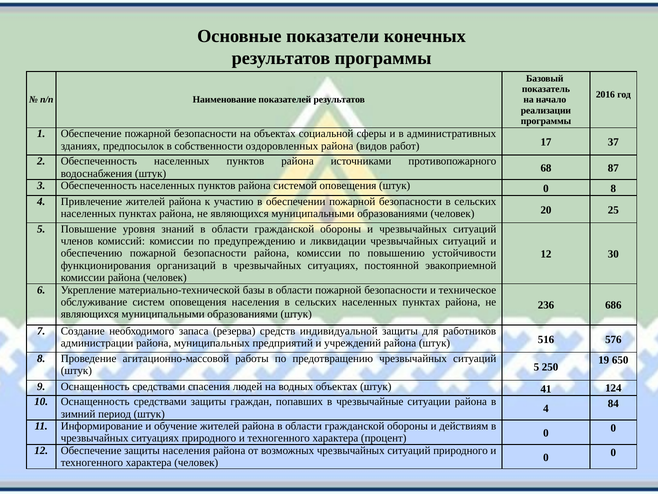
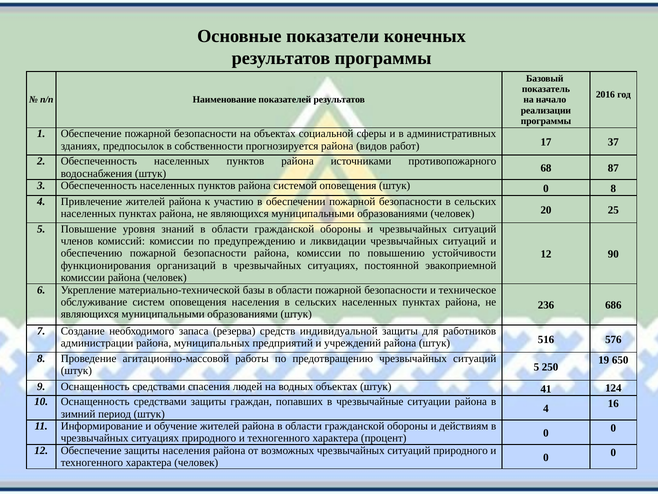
оздоровленных: оздоровленных -> прогнозируется
30: 30 -> 90
84: 84 -> 16
